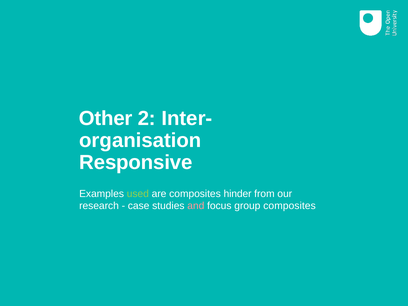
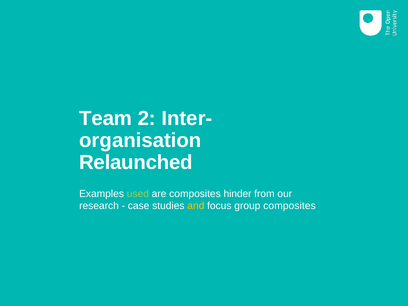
Other: Other -> Team
Responsive: Responsive -> Relaunched
and colour: pink -> yellow
